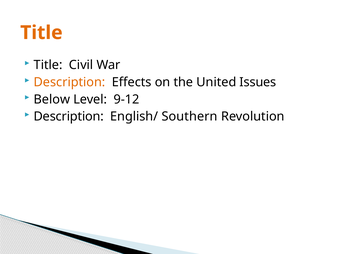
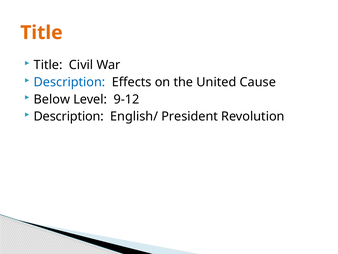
Description at (70, 82) colour: orange -> blue
Issues: Issues -> Cause
Southern: Southern -> President
